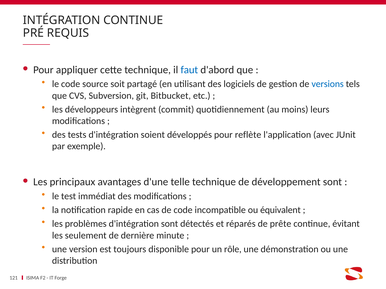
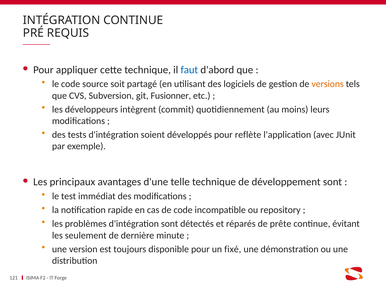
versions colour: blue -> orange
Bitbucket: Bitbucket -> Fusionner
équivalent: équivalent -> repository
rôle: rôle -> fixé
